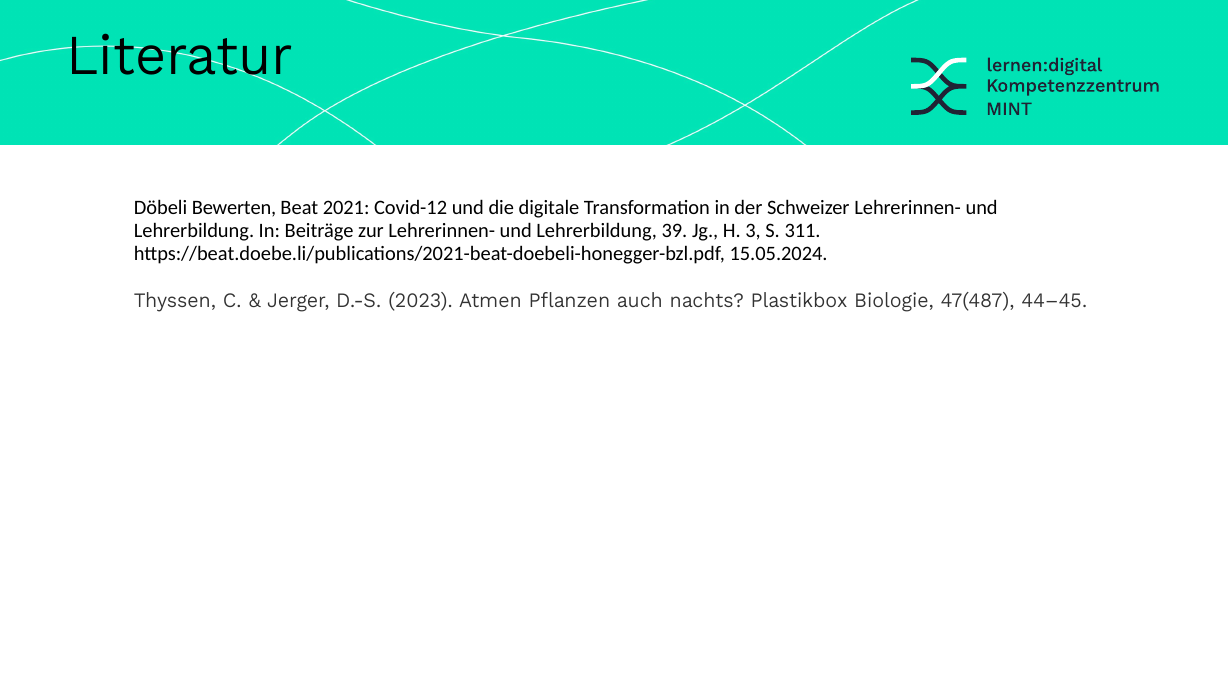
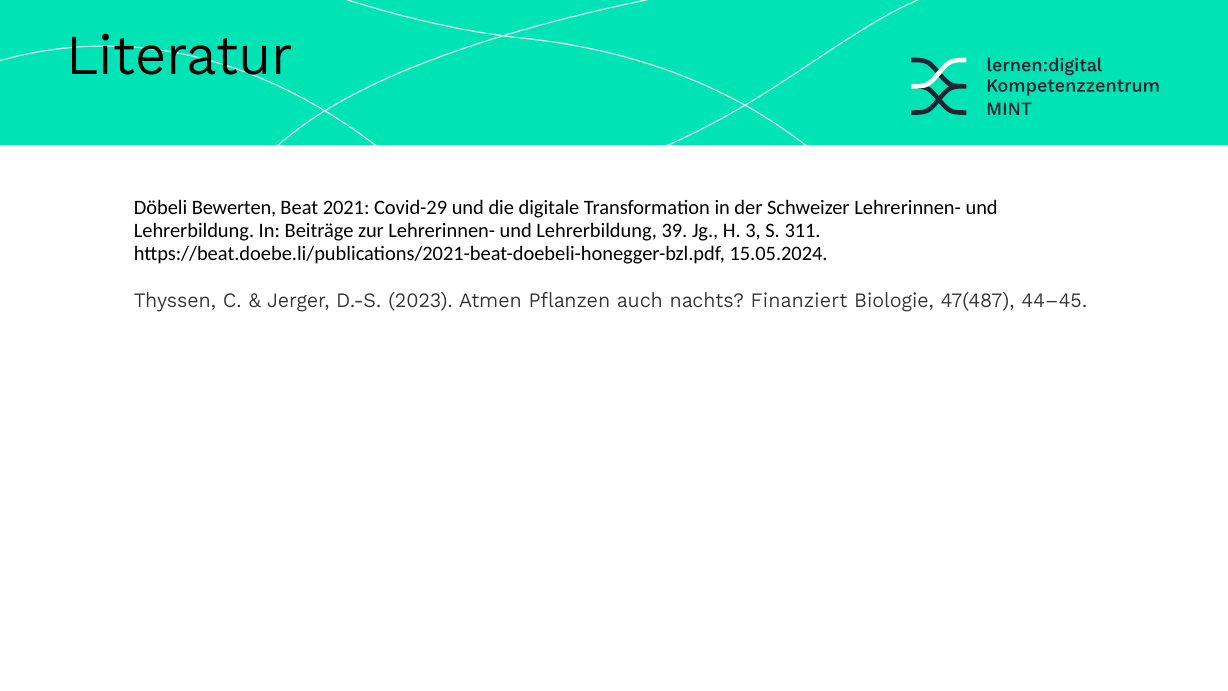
Covid-12: Covid-12 -> Covid-29
Plastikbox: Plastikbox -> Finanziert
